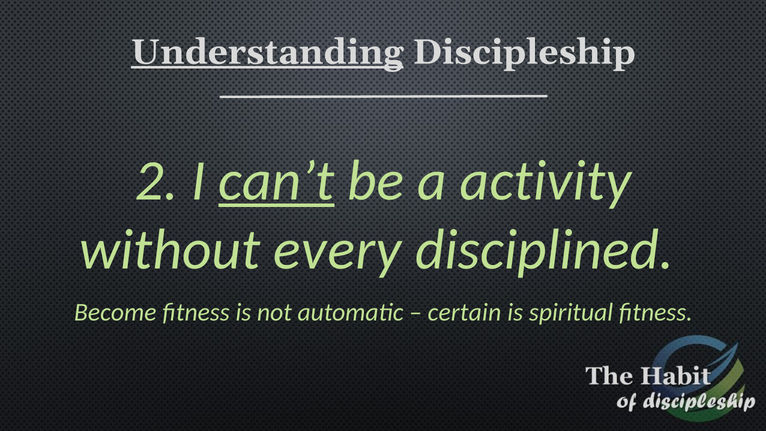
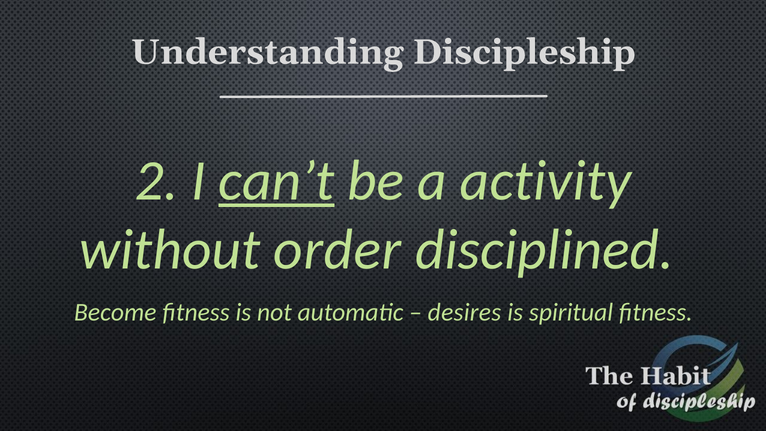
Understanding underline: present -> none
every: every -> order
certain: certain -> desires
